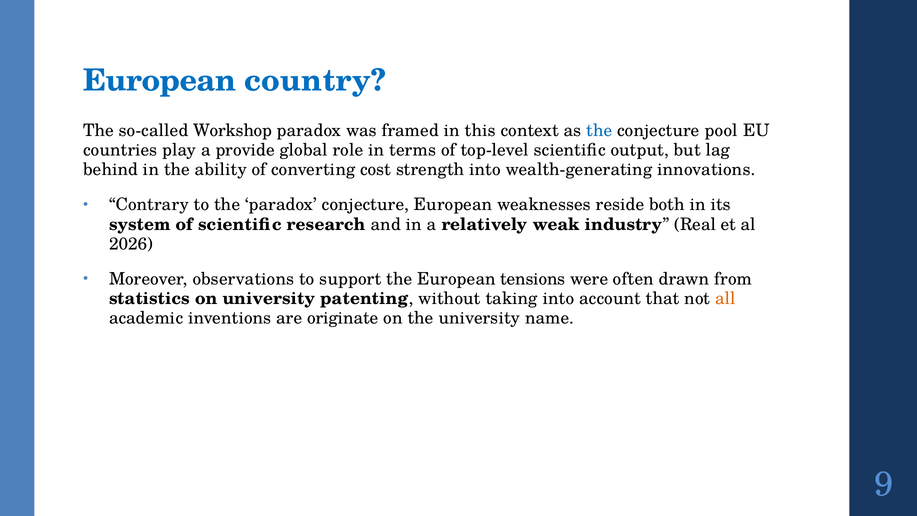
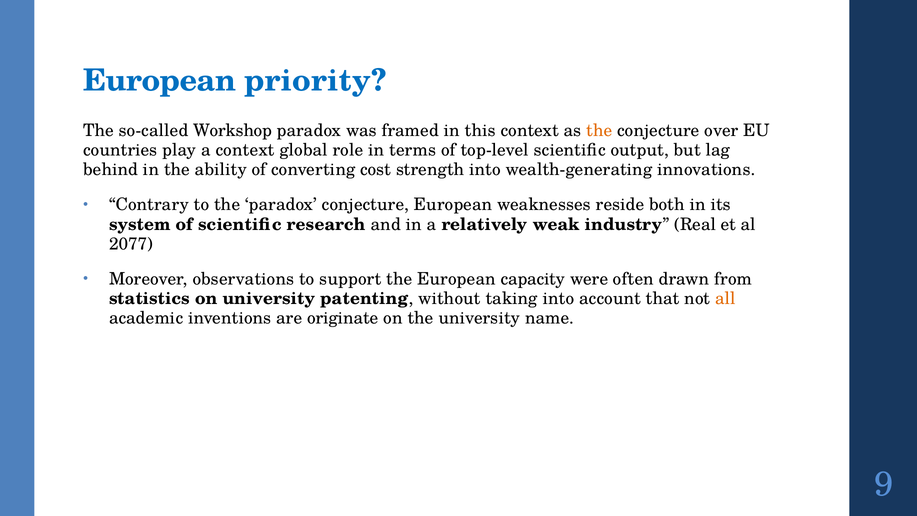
country: country -> priority
the at (599, 131) colour: blue -> orange
pool: pool -> over
a provide: provide -> context
2026: 2026 -> 2077
tensions: tensions -> capacity
